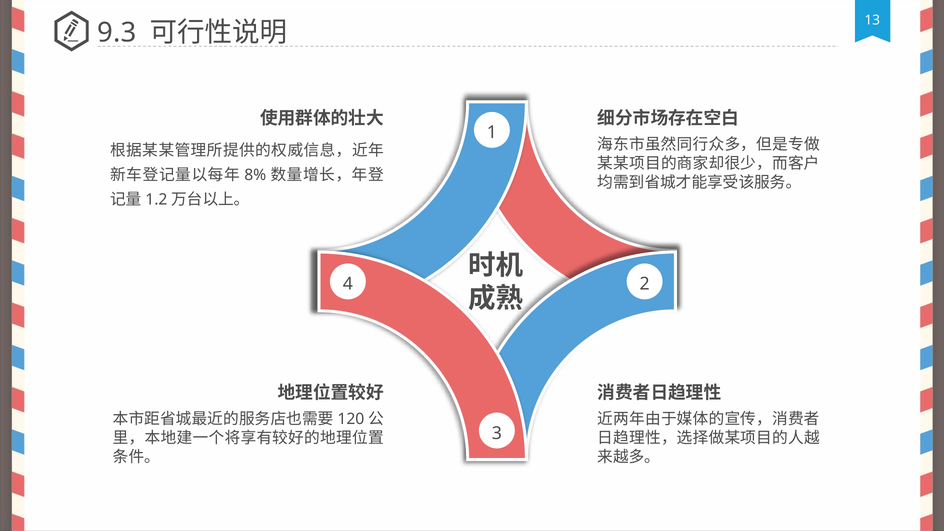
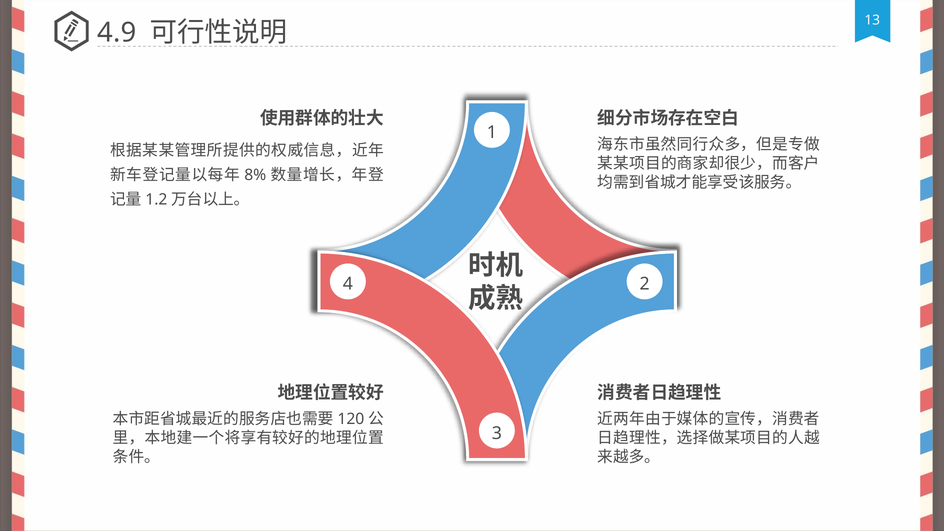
9.3: 9.3 -> 4.9
